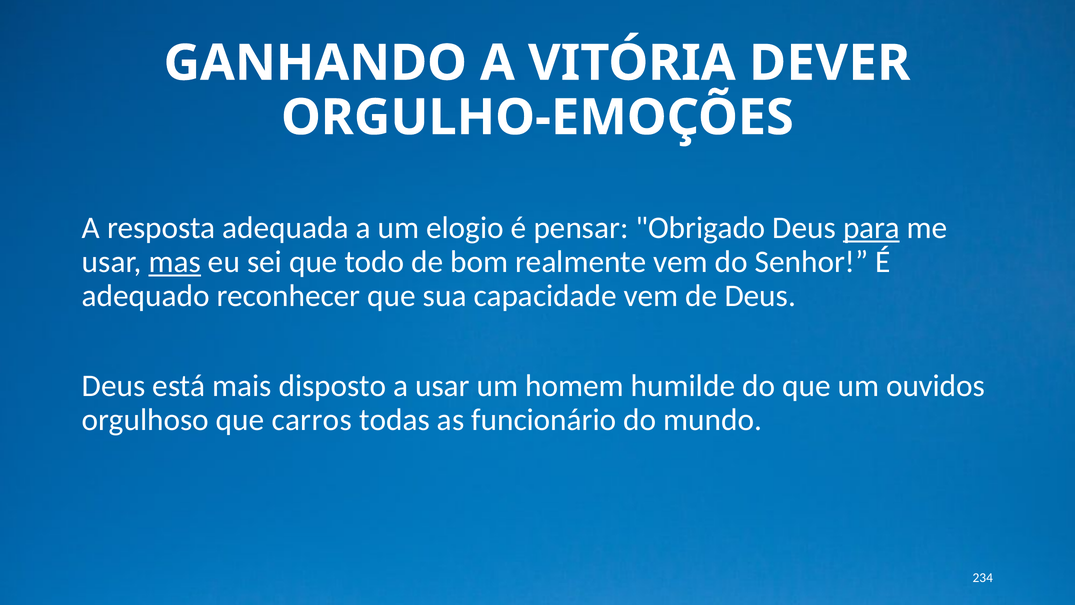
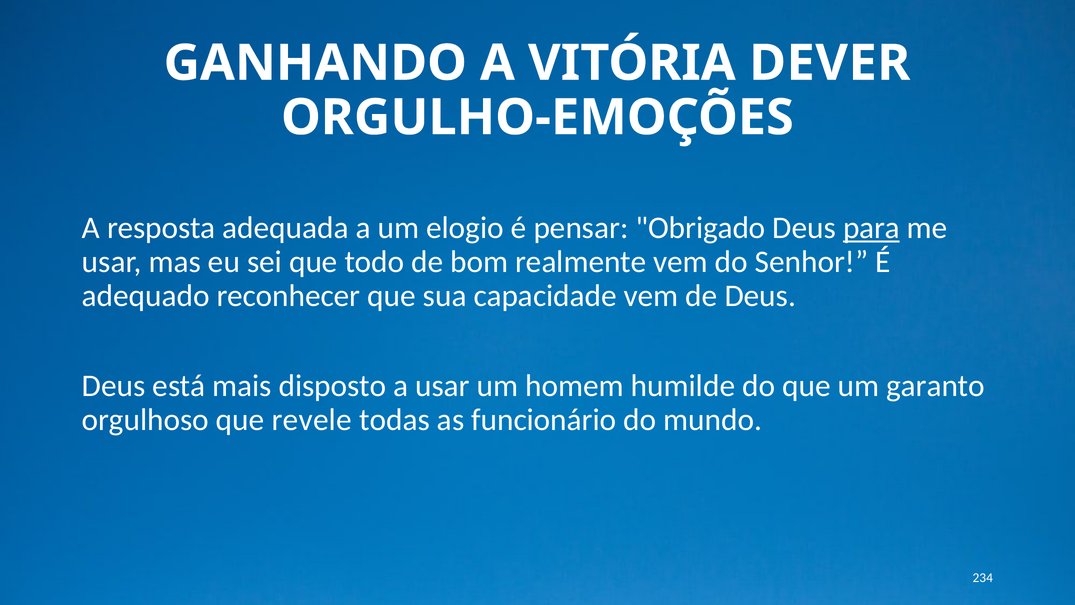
mas underline: present -> none
ouvidos: ouvidos -> garanto
carros: carros -> revele
